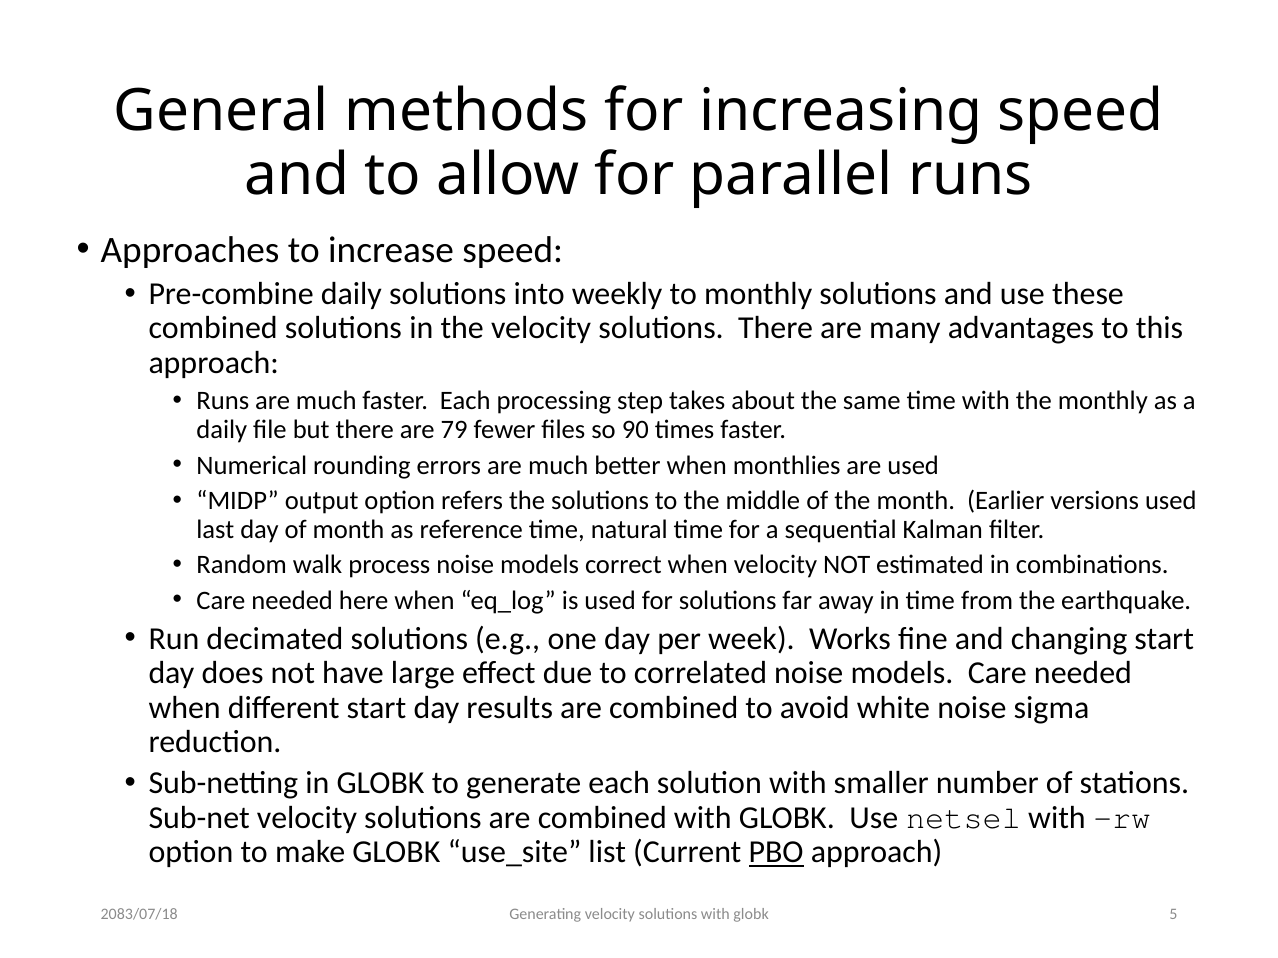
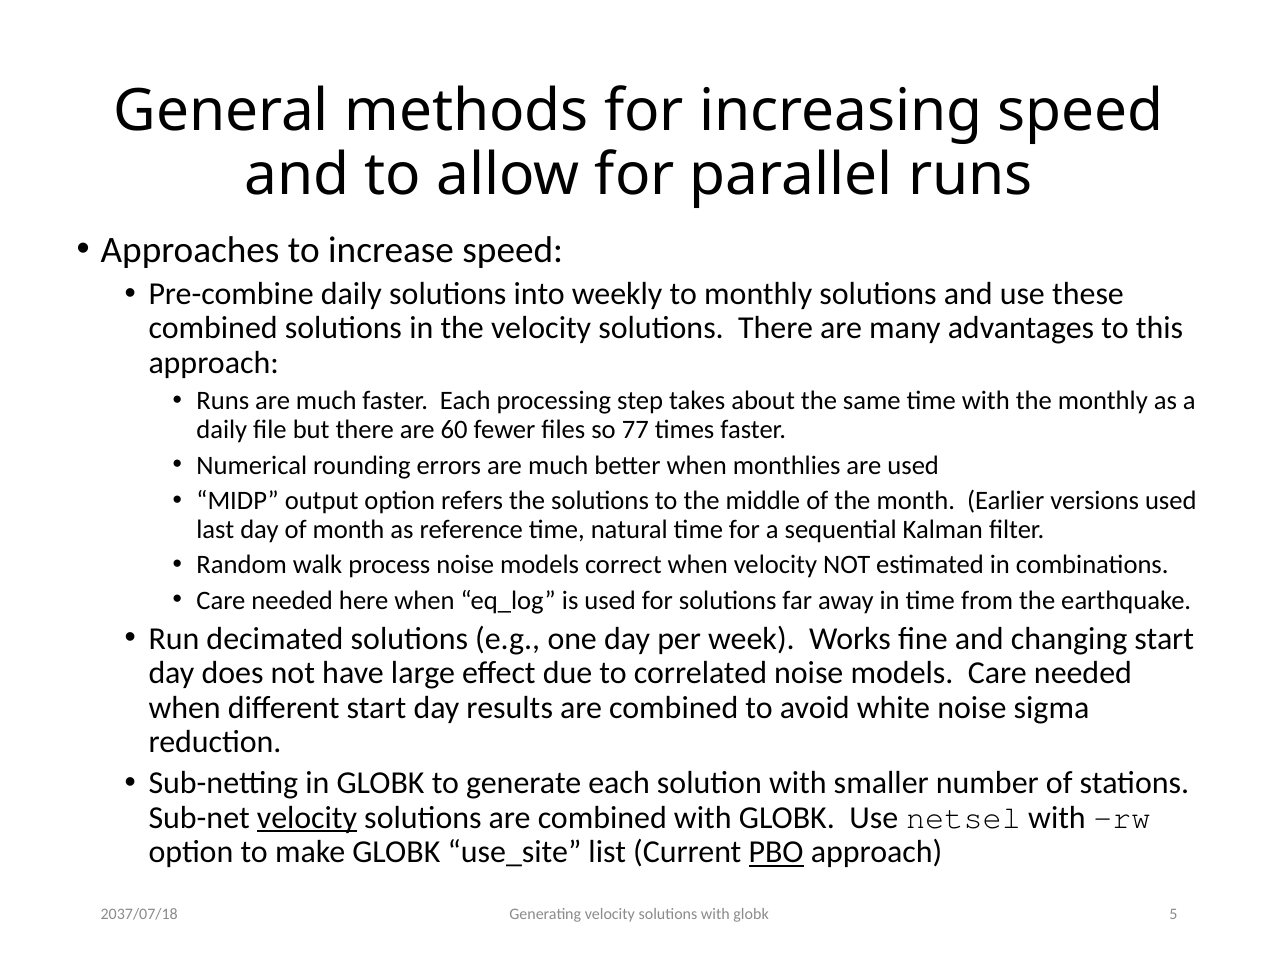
79: 79 -> 60
90: 90 -> 77
velocity at (307, 818) underline: none -> present
2083/07/18: 2083/07/18 -> 2037/07/18
